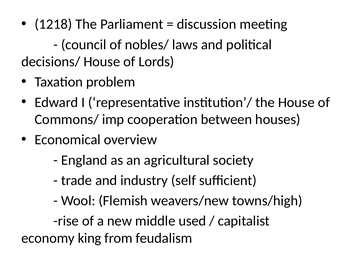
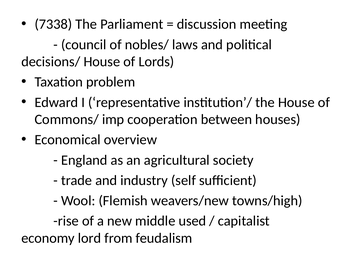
1218: 1218 -> 7338
king: king -> lord
